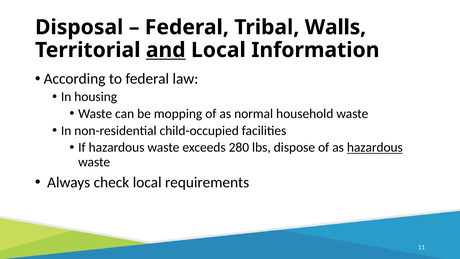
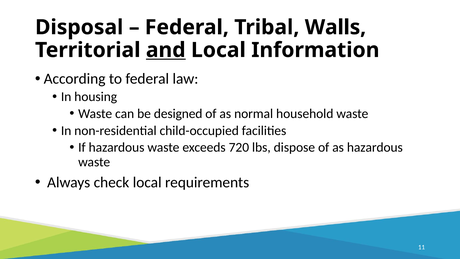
mopping: mopping -> designed
280: 280 -> 720
hazardous at (375, 147) underline: present -> none
